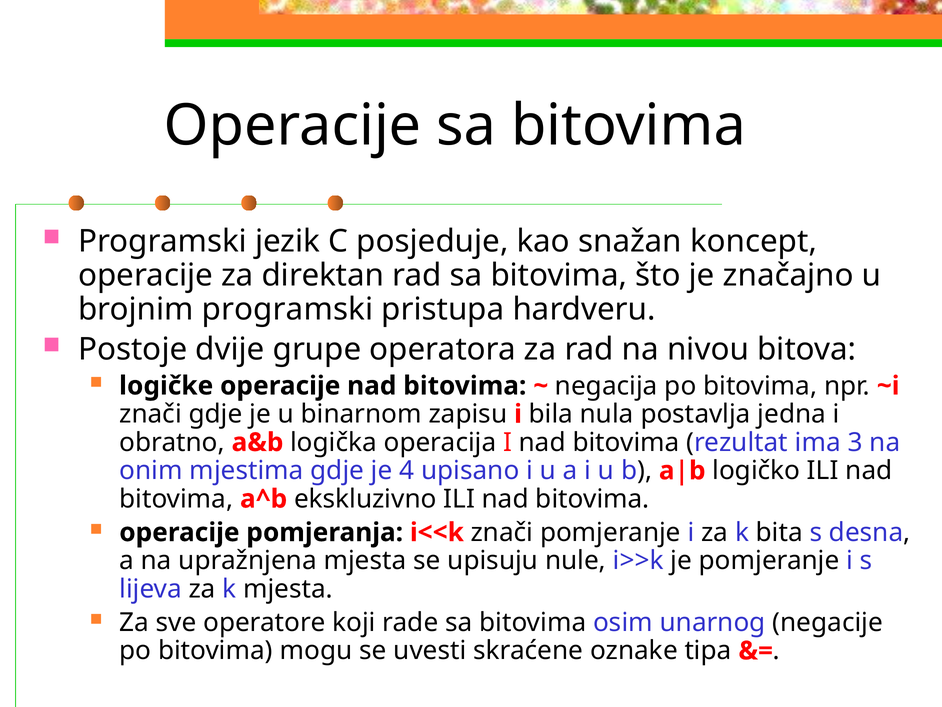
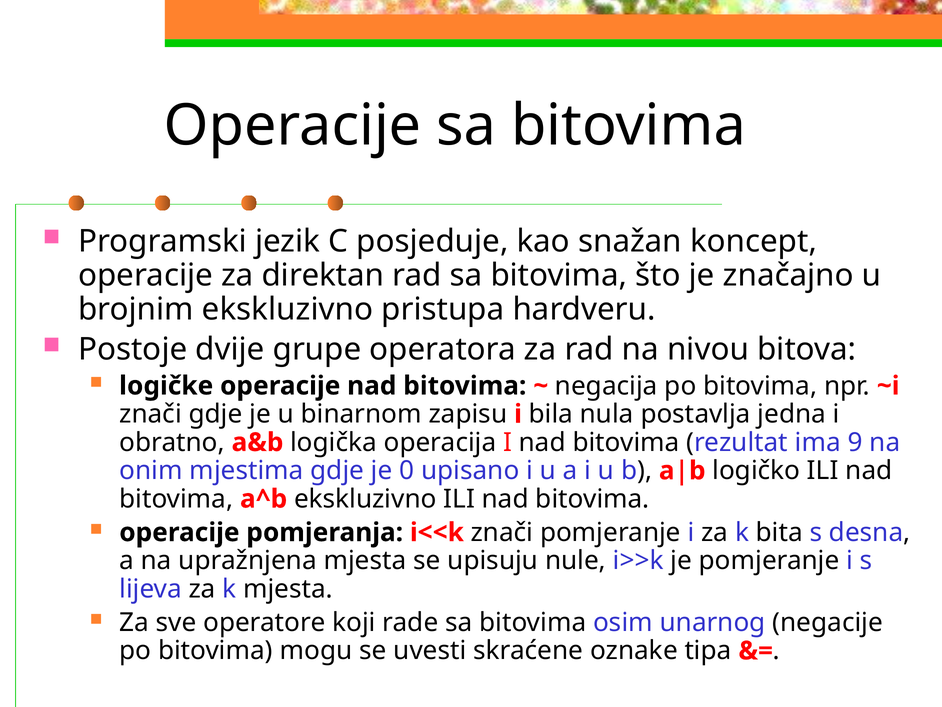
brojnim programski: programski -> ekskluzivno
3: 3 -> 9
4: 4 -> 0
